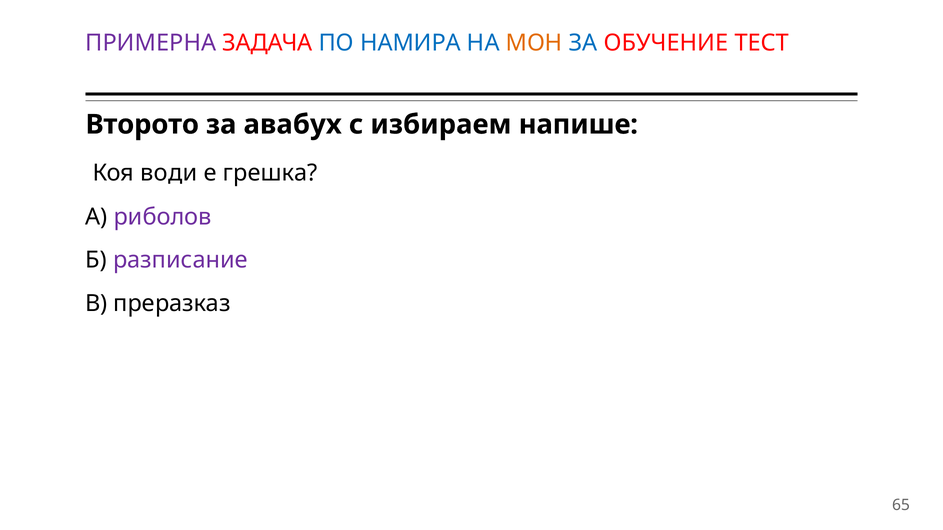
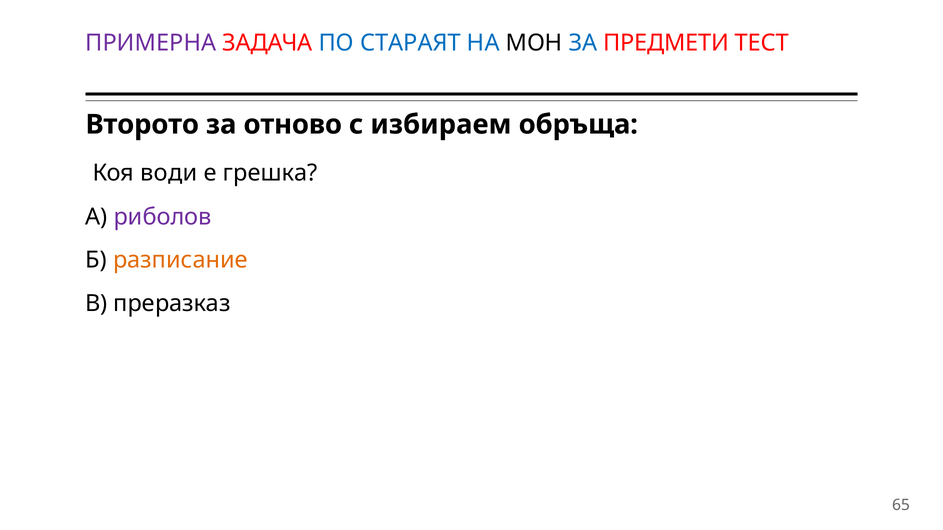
НАМИРА: НАМИРА -> СТАРАЯТ
МОН colour: orange -> black
ОБУЧЕНИЕ: ОБУЧЕНИЕ -> ПРЕДМЕТИ
авабух: авабух -> отново
напише: напише -> обръща
разписание colour: purple -> orange
